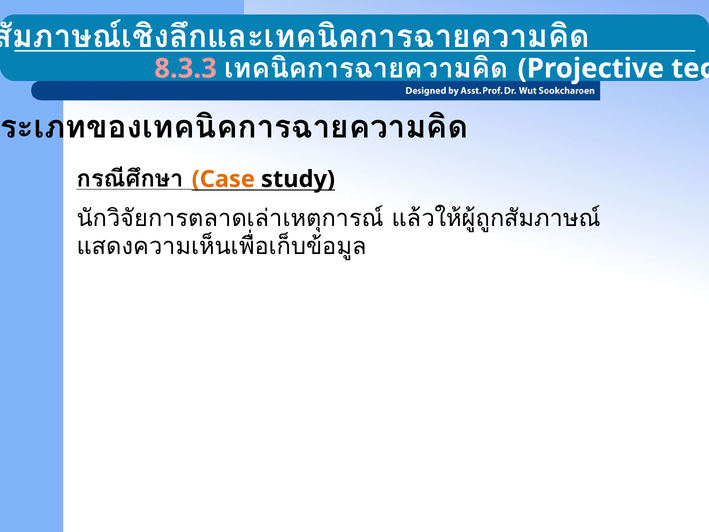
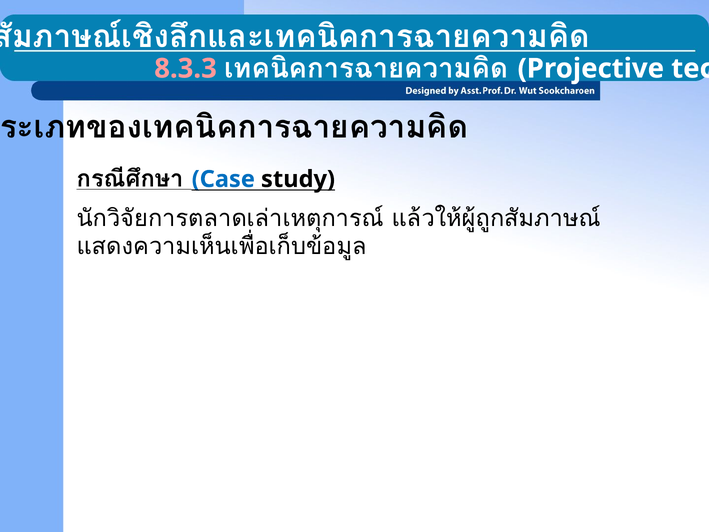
Case colour: orange -> blue
